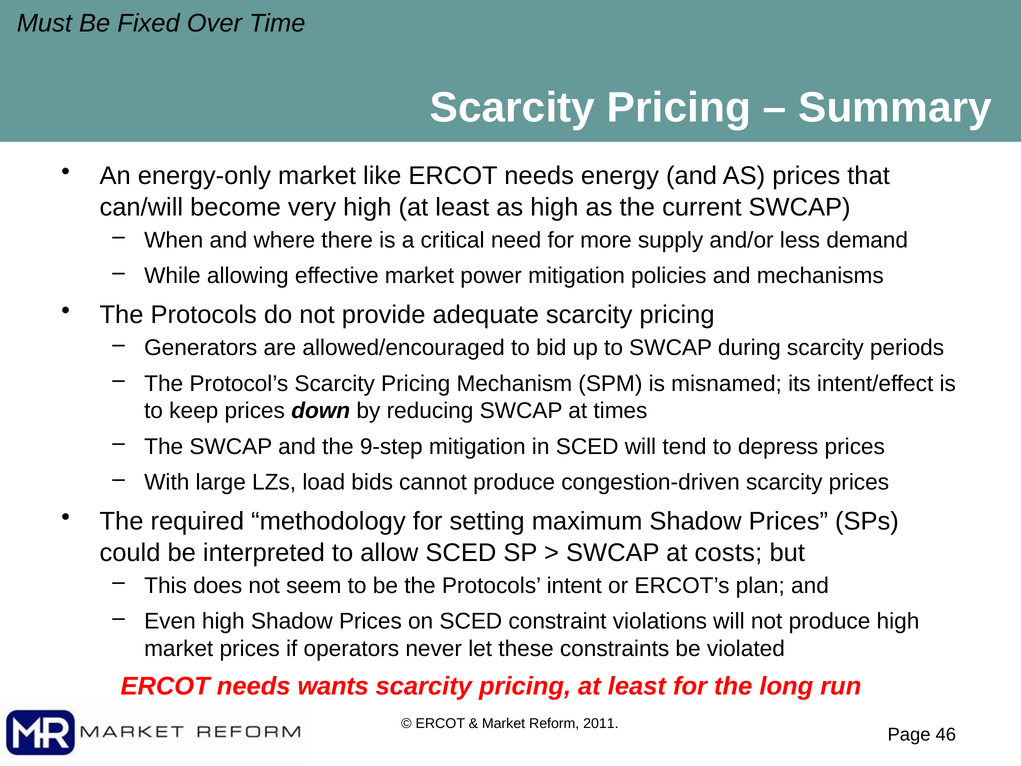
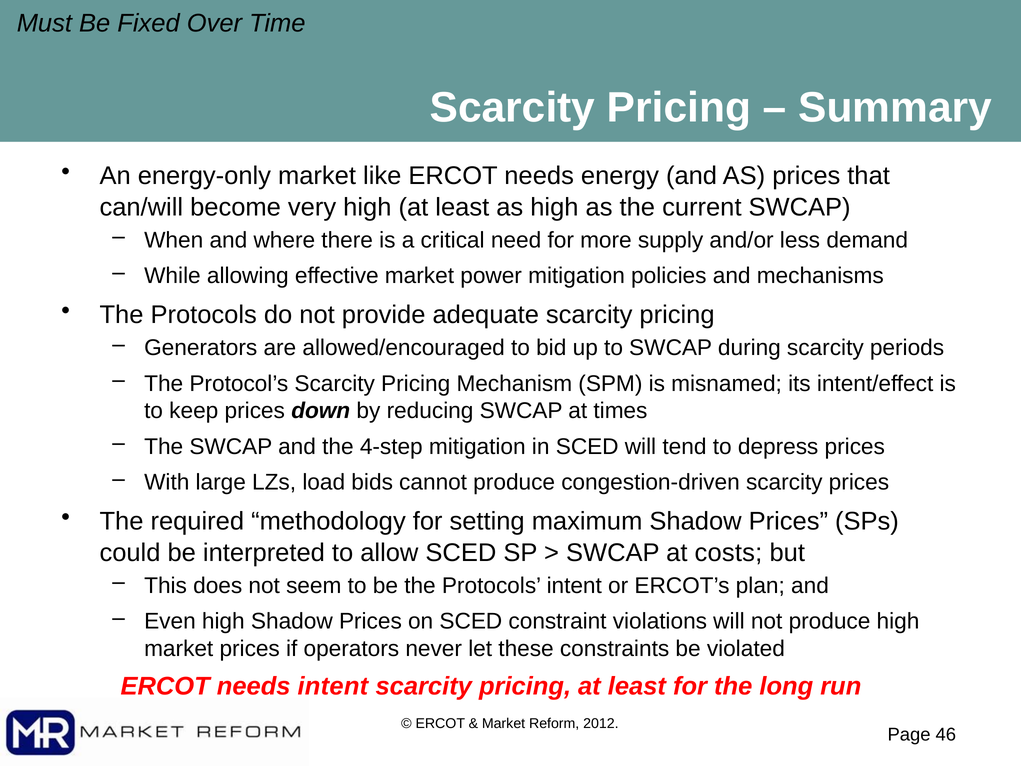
9-step: 9-step -> 4-step
needs wants: wants -> intent
2011: 2011 -> 2012
